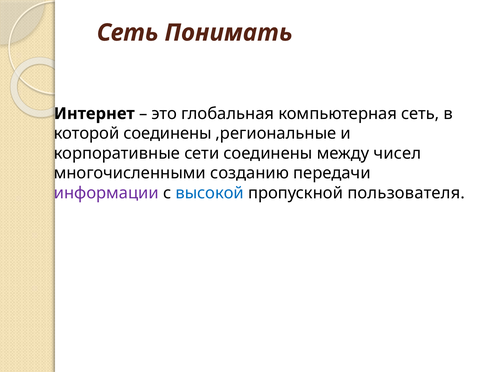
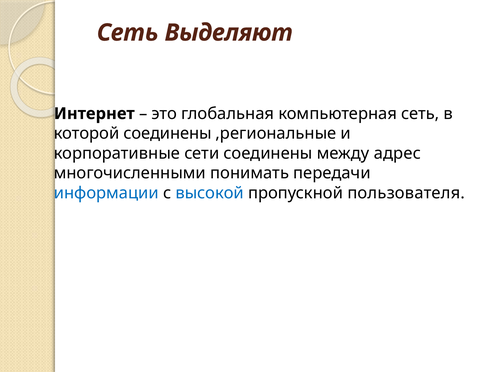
Понимать: Понимать -> Выделяют
чисел: чисел -> адрес
созданию: созданию -> понимать
информации colour: purple -> blue
